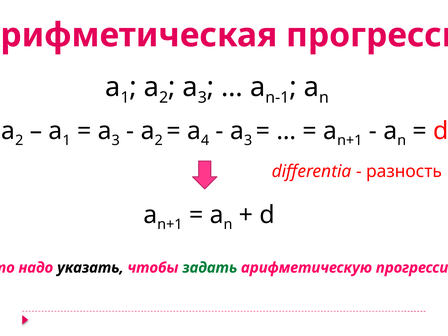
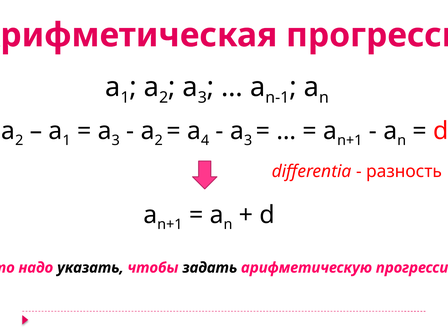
задать colour: green -> black
